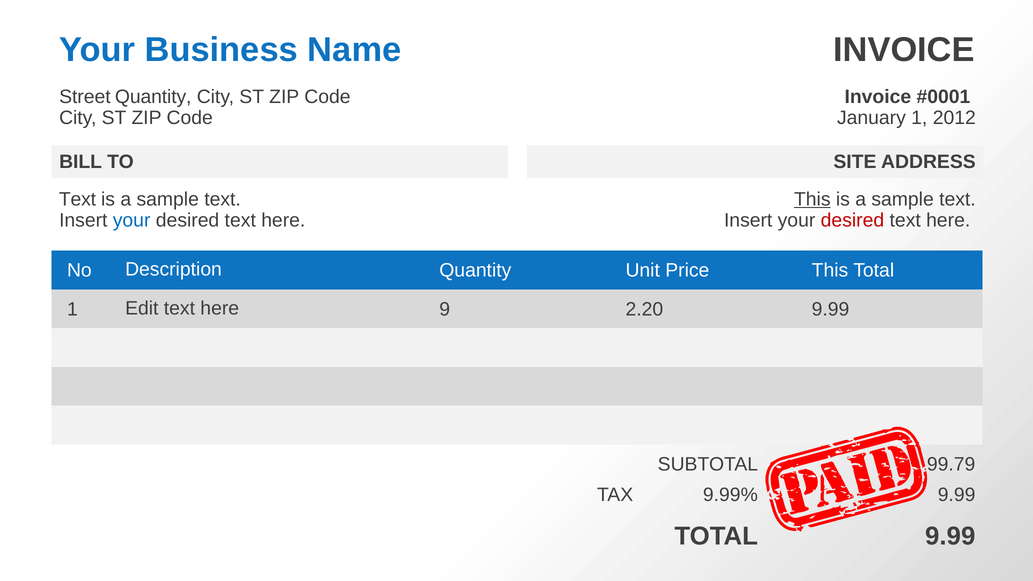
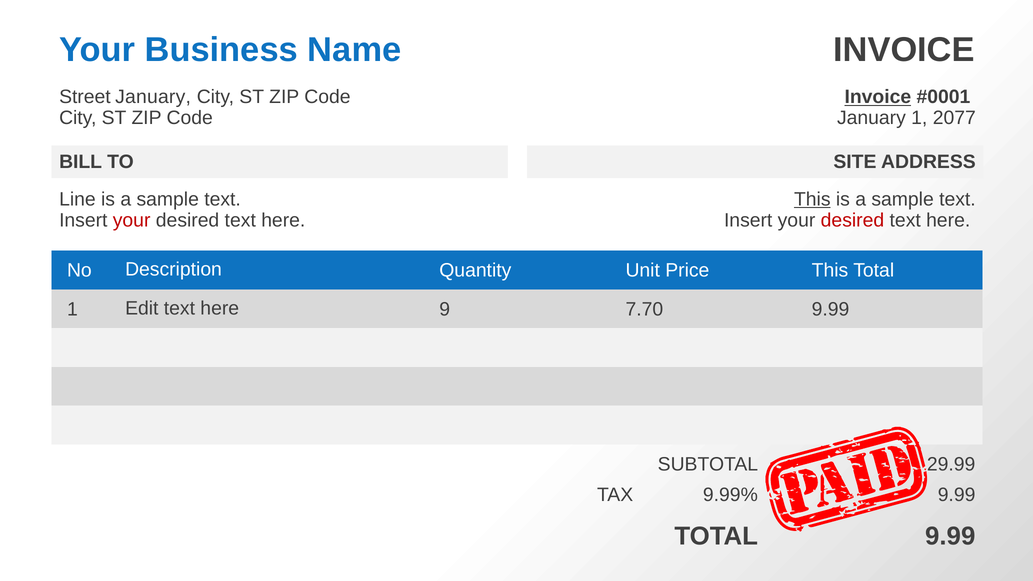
Street Quantity: Quantity -> January
Invoice at (878, 97) underline: none -> present
2012: 2012 -> 2077
Text at (77, 199): Text -> Line
your at (132, 220) colour: blue -> red
2.20: 2.20 -> 7.70
99.79: 99.79 -> 29.99
